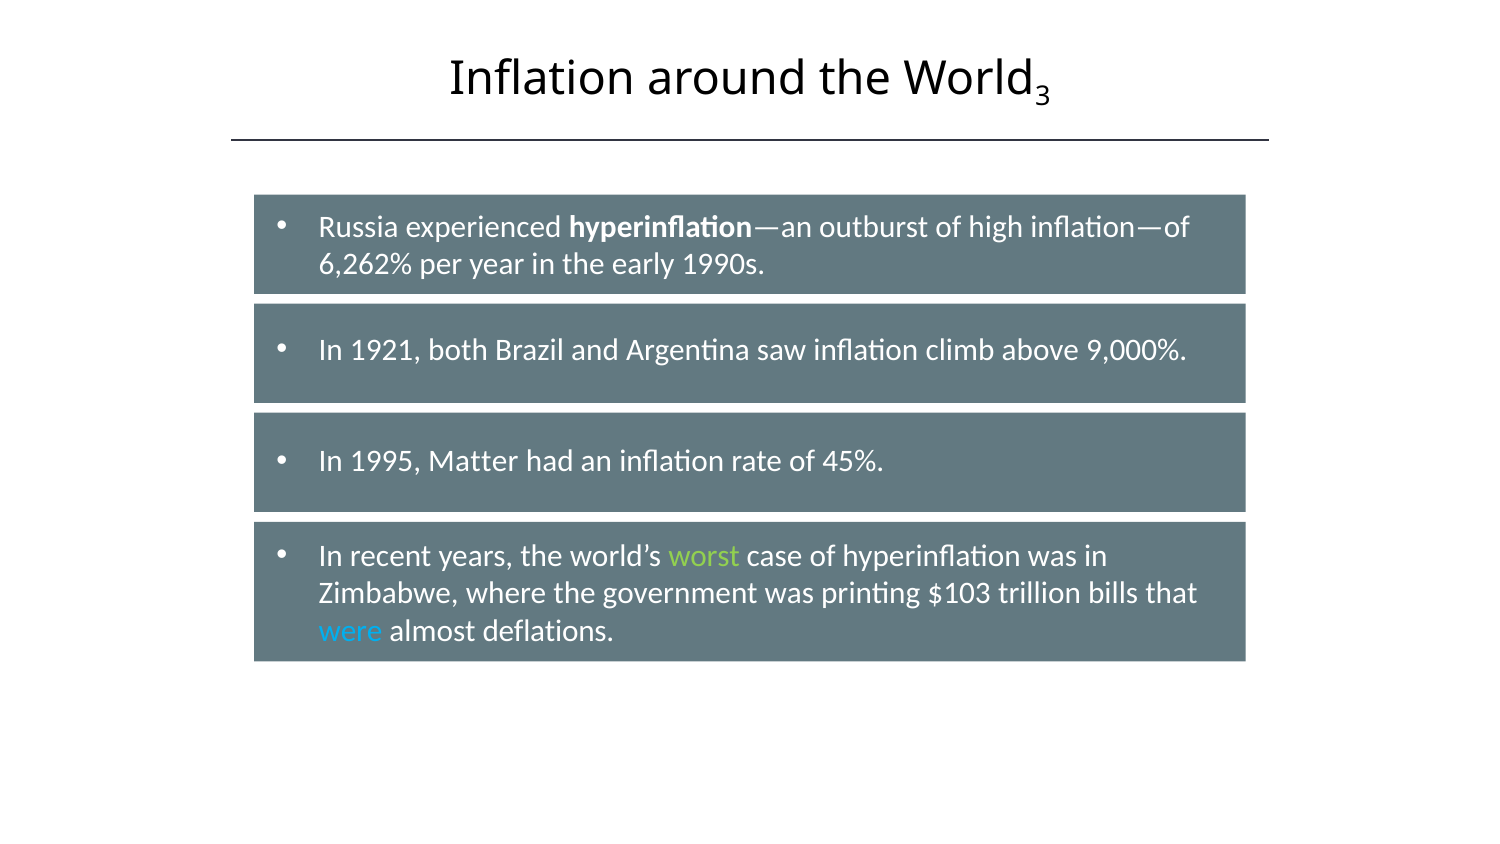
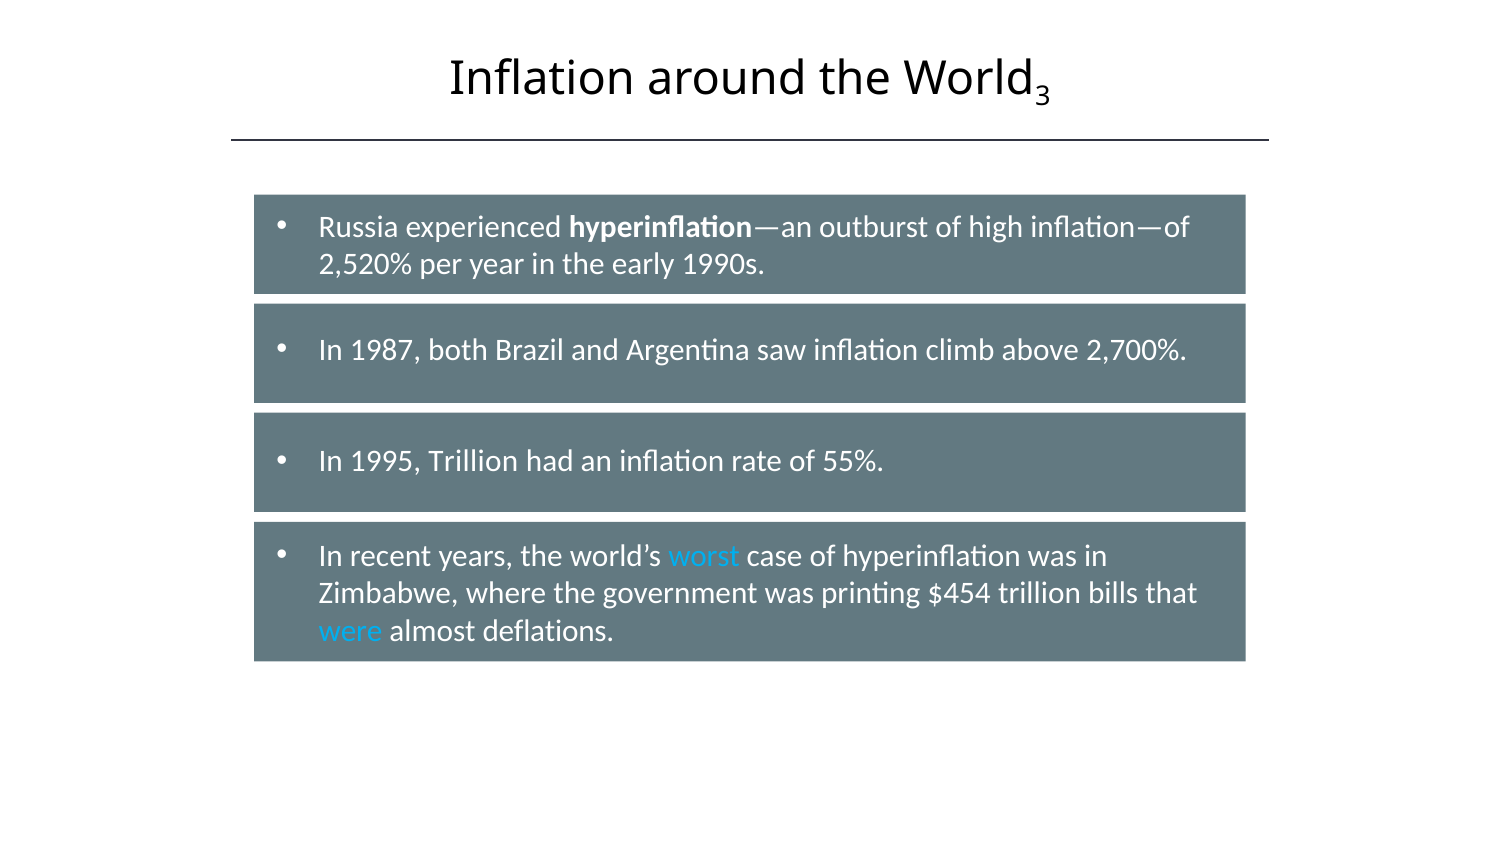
6,262%: 6,262% -> 2,520%
1921: 1921 -> 1987
9,000%: 9,000% -> 2,700%
1995 Matter: Matter -> Trillion
45%: 45% -> 55%
worst colour: light green -> light blue
$103: $103 -> $454
